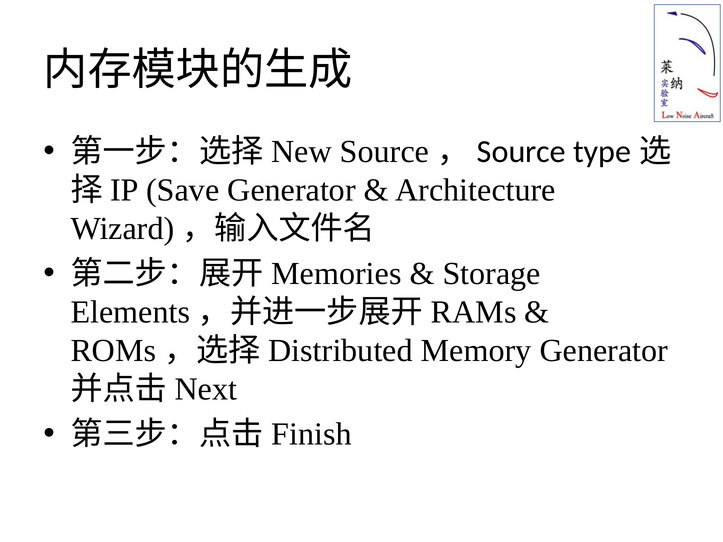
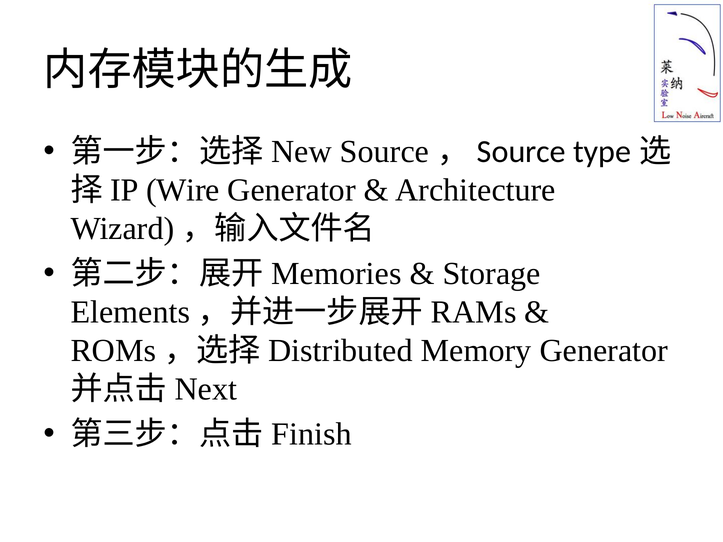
Save: Save -> Wire
